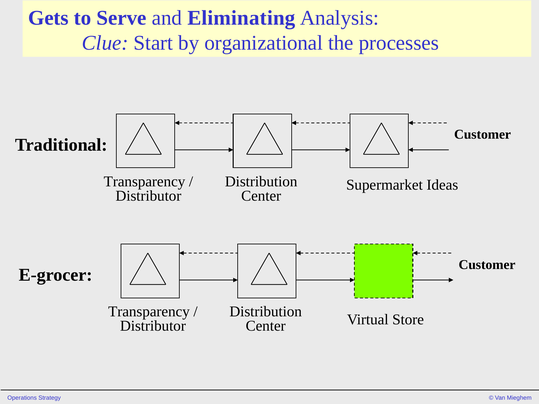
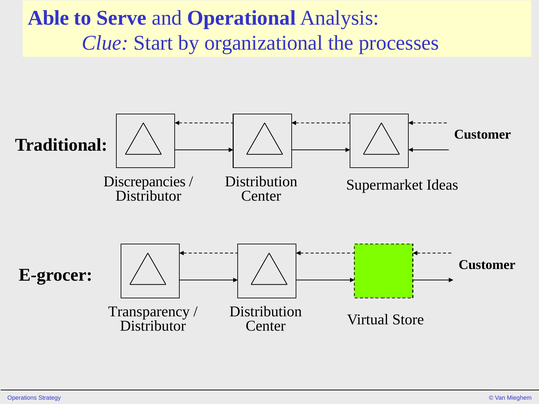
Gets: Gets -> Able
Eliminating: Eliminating -> Operational
Transparency at (144, 182): Transparency -> Discrepancies
